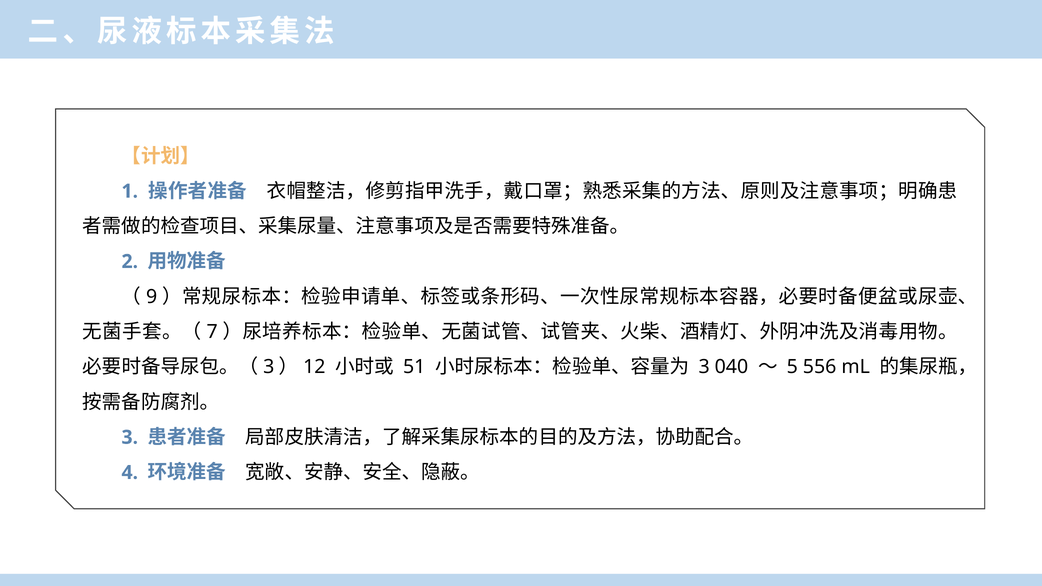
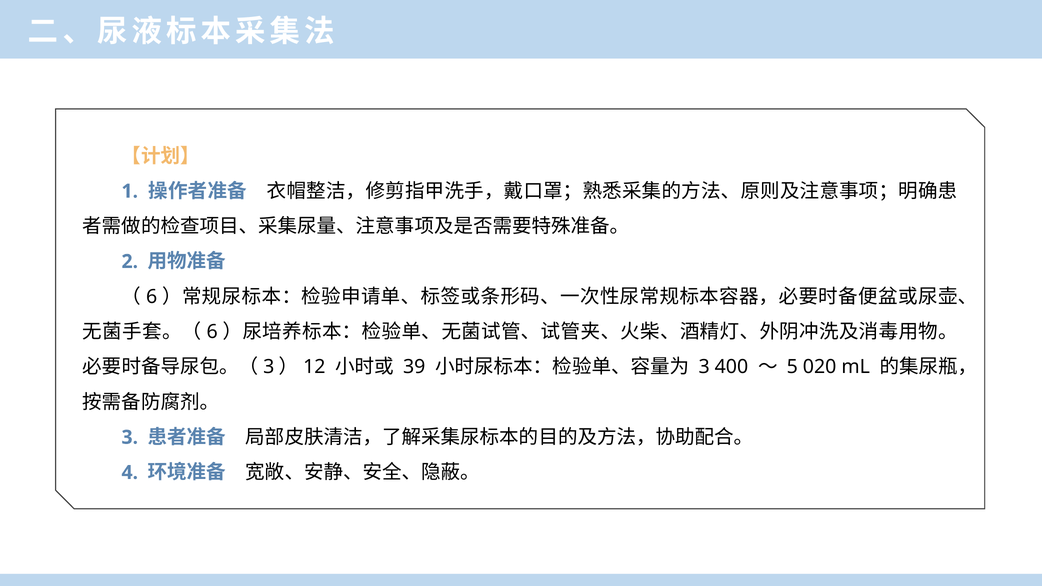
9 at (152, 297): 9 -> 6
7 at (212, 332): 7 -> 6
51: 51 -> 39
040: 040 -> 400
556: 556 -> 020
